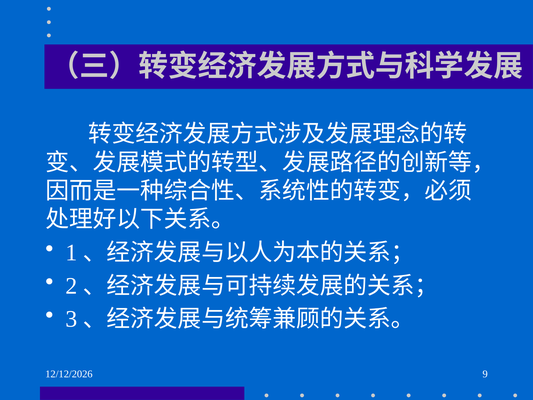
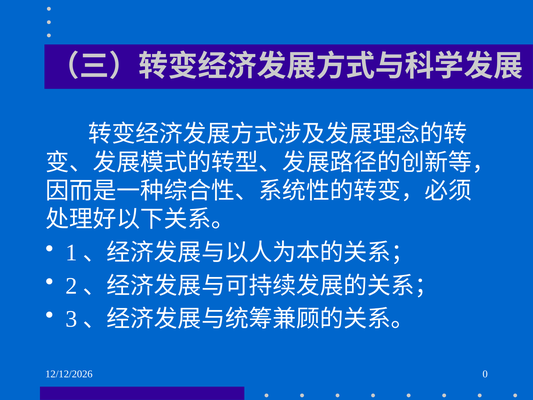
9: 9 -> 0
